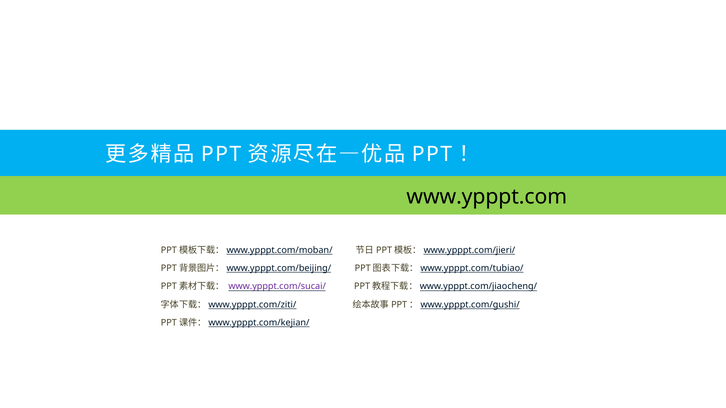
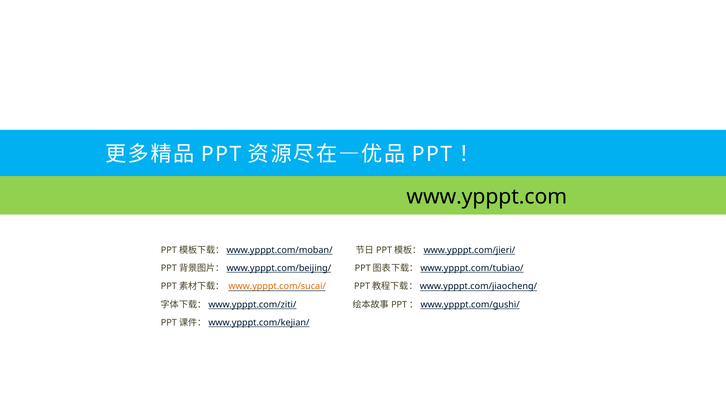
www.ypppt.com/sucai/ colour: purple -> orange
